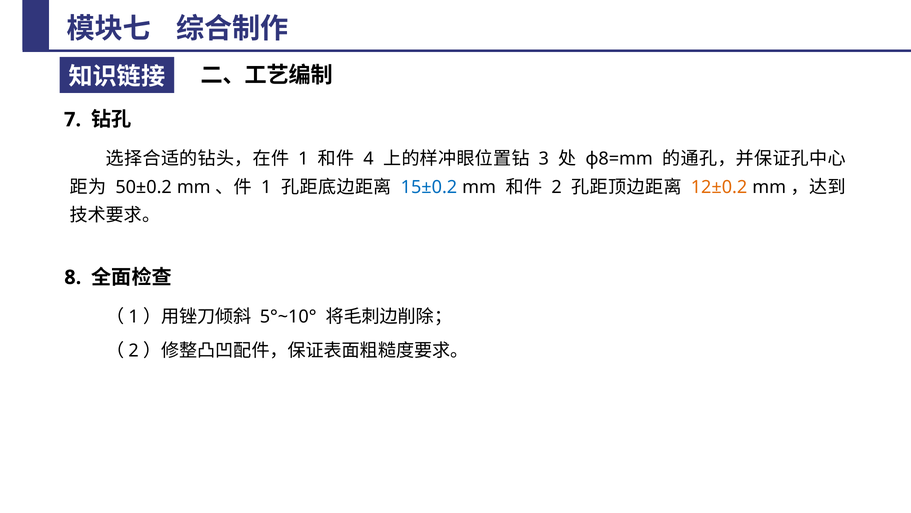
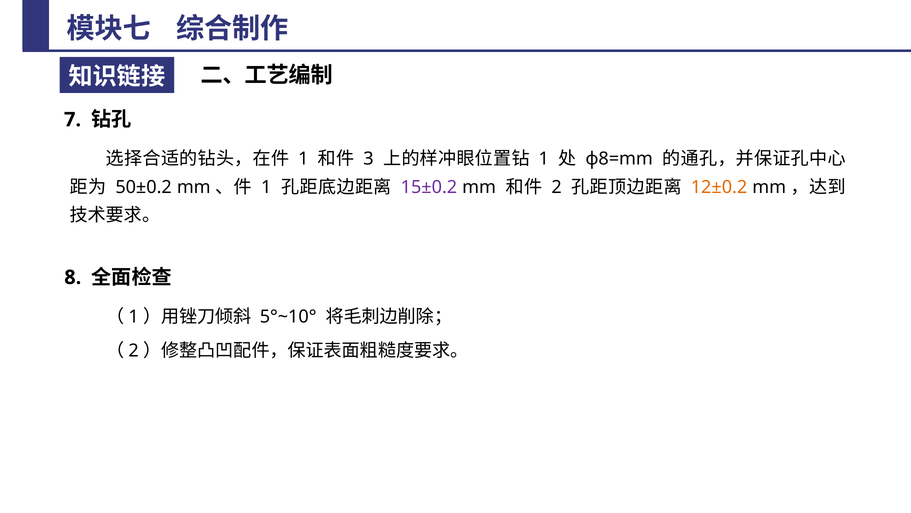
4: 4 -> 3
3 at (544, 159): 3 -> 1
15±0.2 colour: blue -> purple
